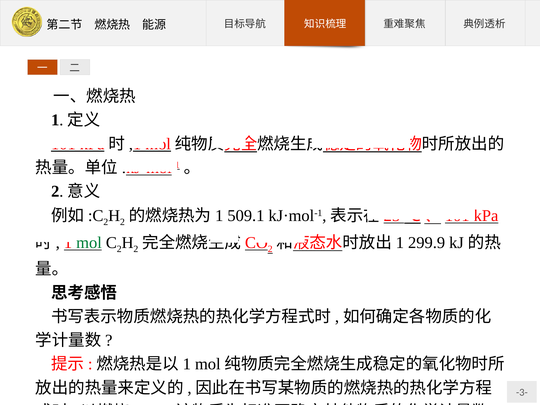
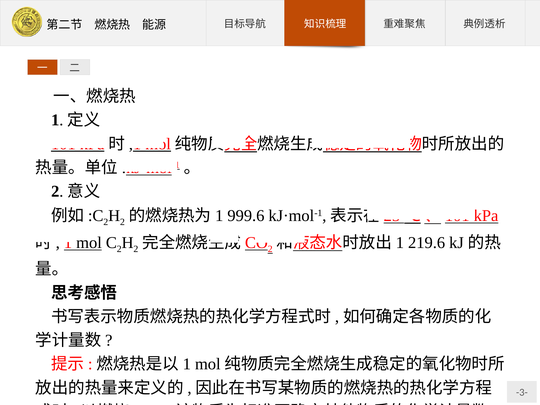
509.1: 509.1 -> 999.6
mol colour: green -> black
299.9: 299.9 -> 219.6
